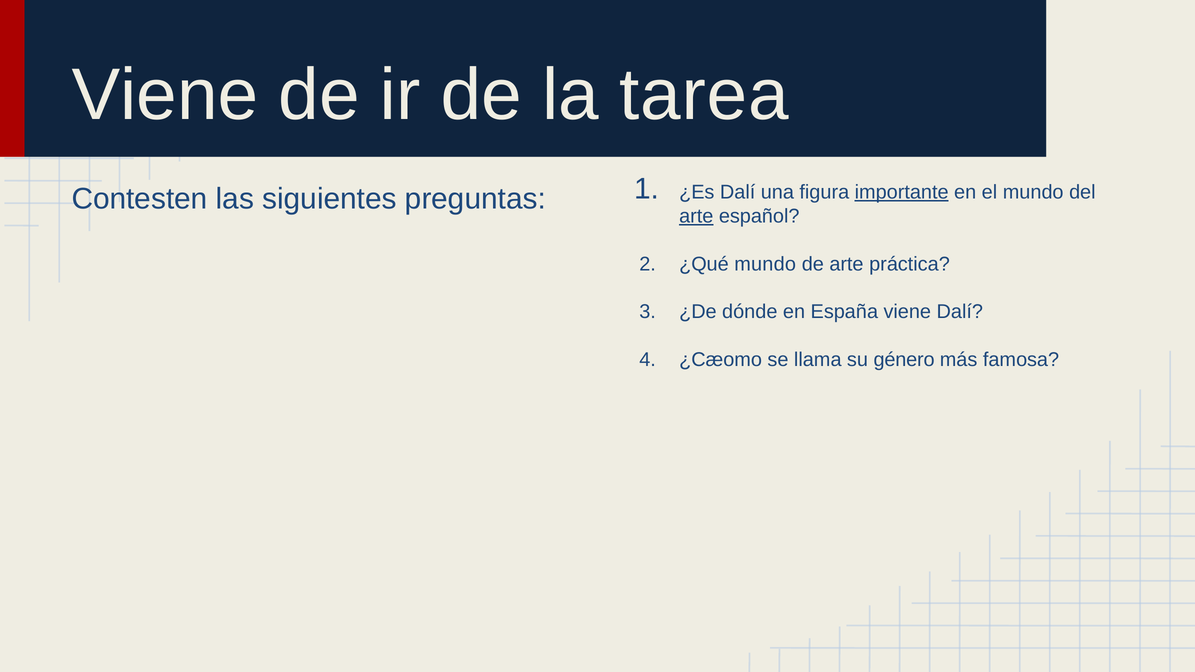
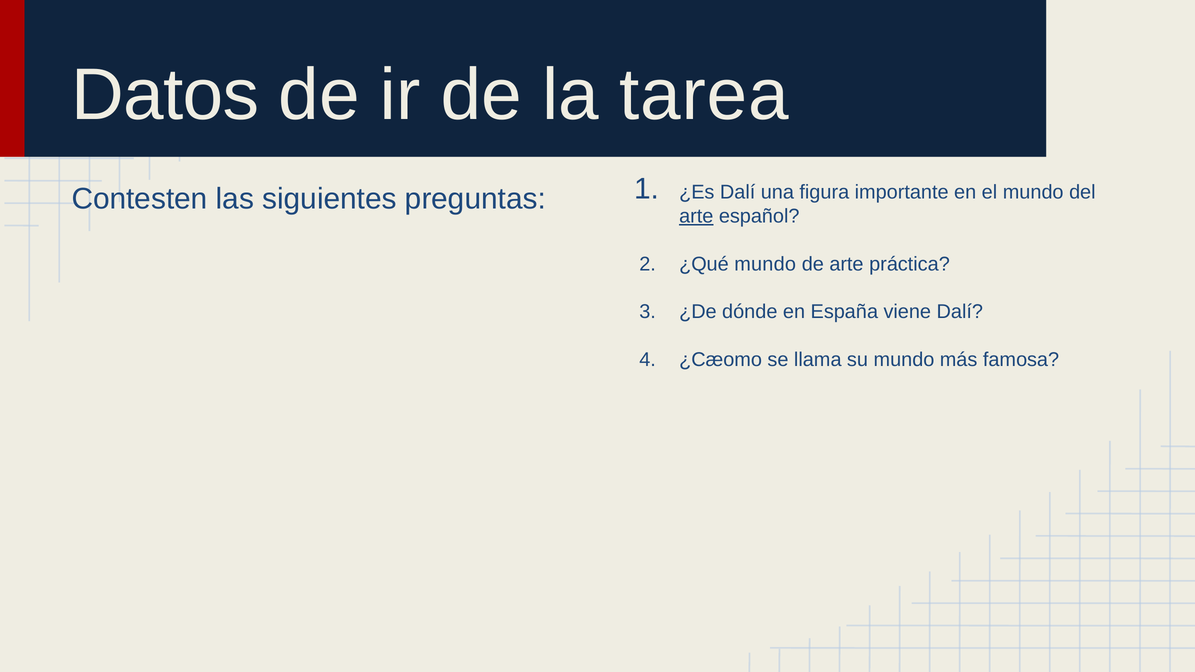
Viene at (165, 95): Viene -> Datos
importante underline: present -> none
su género: género -> mundo
